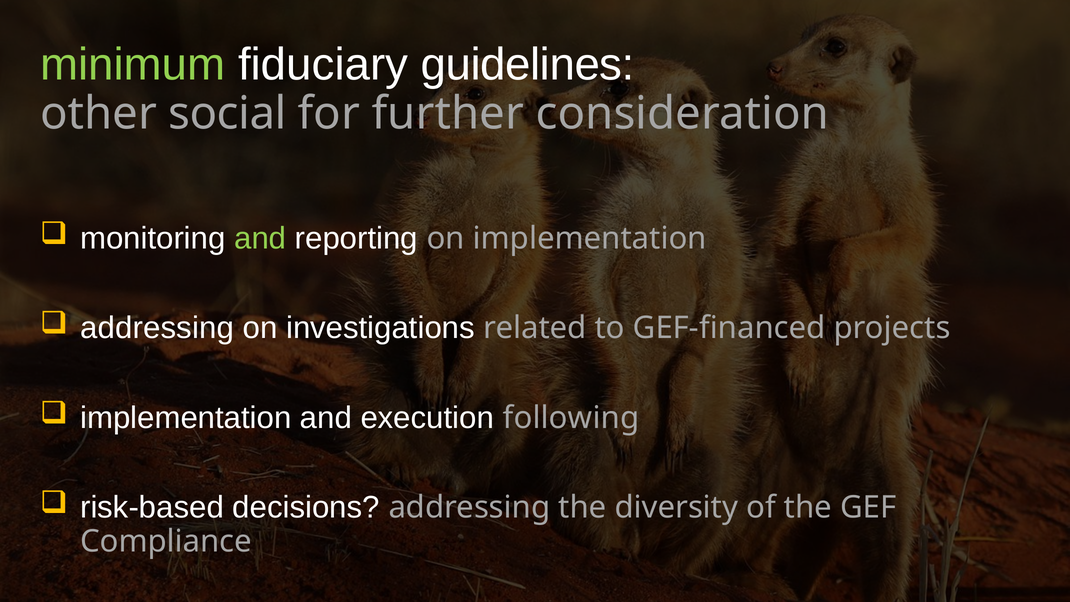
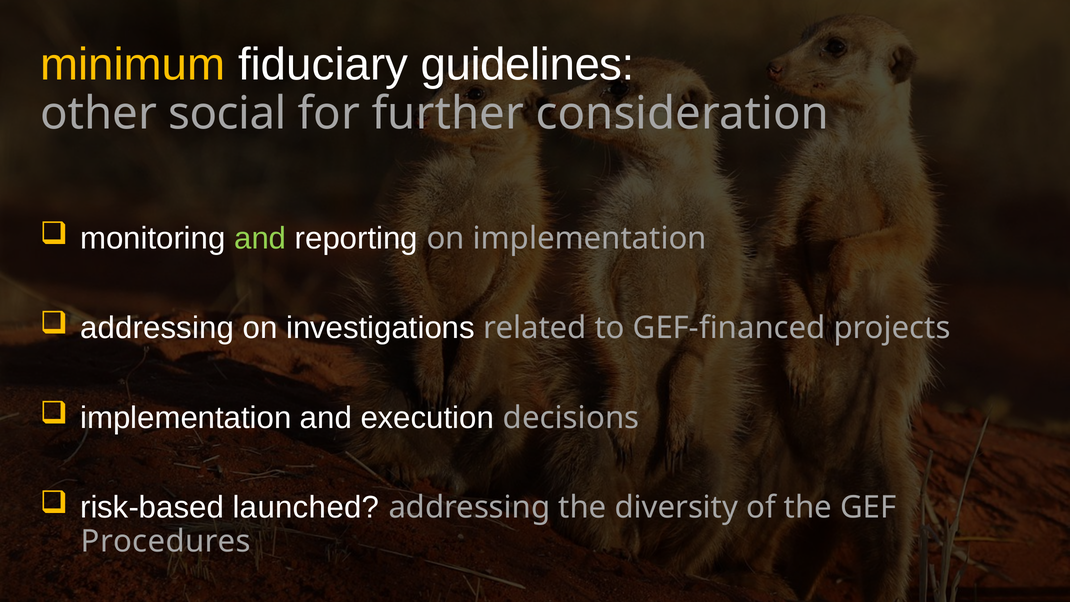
minimum colour: light green -> yellow
following: following -> decisions
decisions: decisions -> launched
Compliance: Compliance -> Procedures
